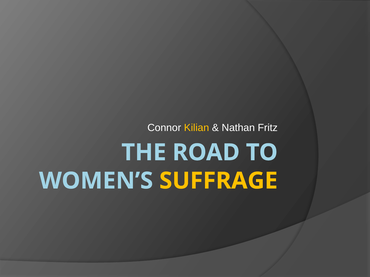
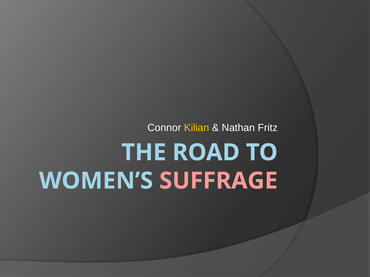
SUFFRAGE colour: yellow -> pink
